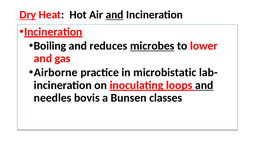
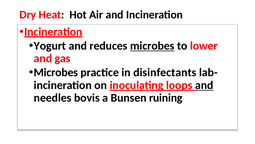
Dry underline: present -> none
and at (115, 15) underline: present -> none
Boiling: Boiling -> Yogurt
Airborne at (56, 72): Airborne -> Microbes
microbistatic: microbistatic -> disinfectants
classes: classes -> ruining
